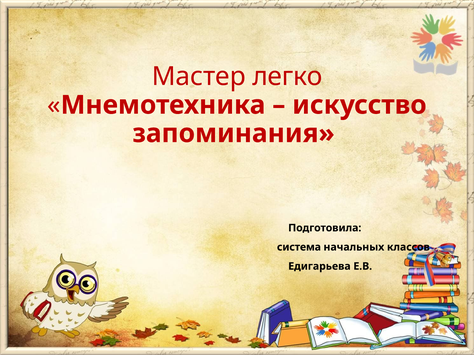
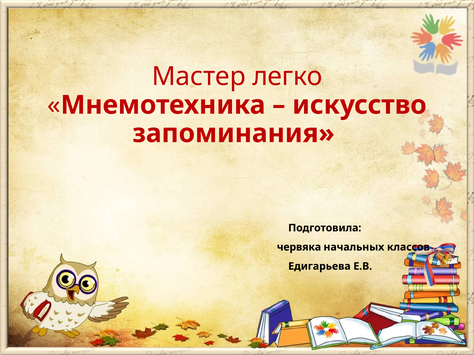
система: система -> червяка
